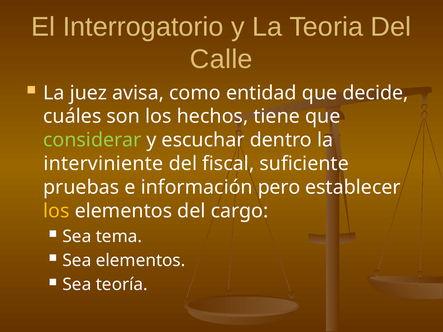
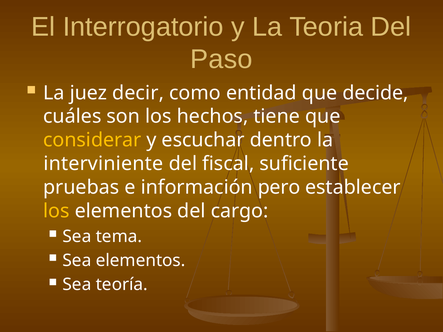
Calle: Calle -> Paso
avisa: avisa -> decir
considerar colour: light green -> yellow
